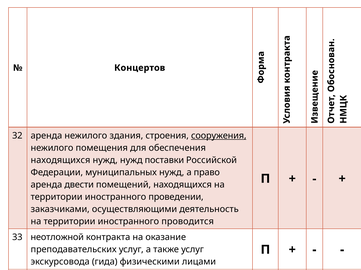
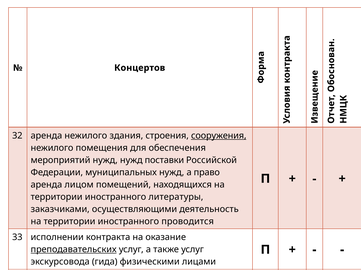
находящихся at (60, 161): находящихся -> мероприятий
двести: двести -> лицом
проведении: проведении -> литературы
неотложной: неотложной -> исполнении
преподавательских underline: none -> present
